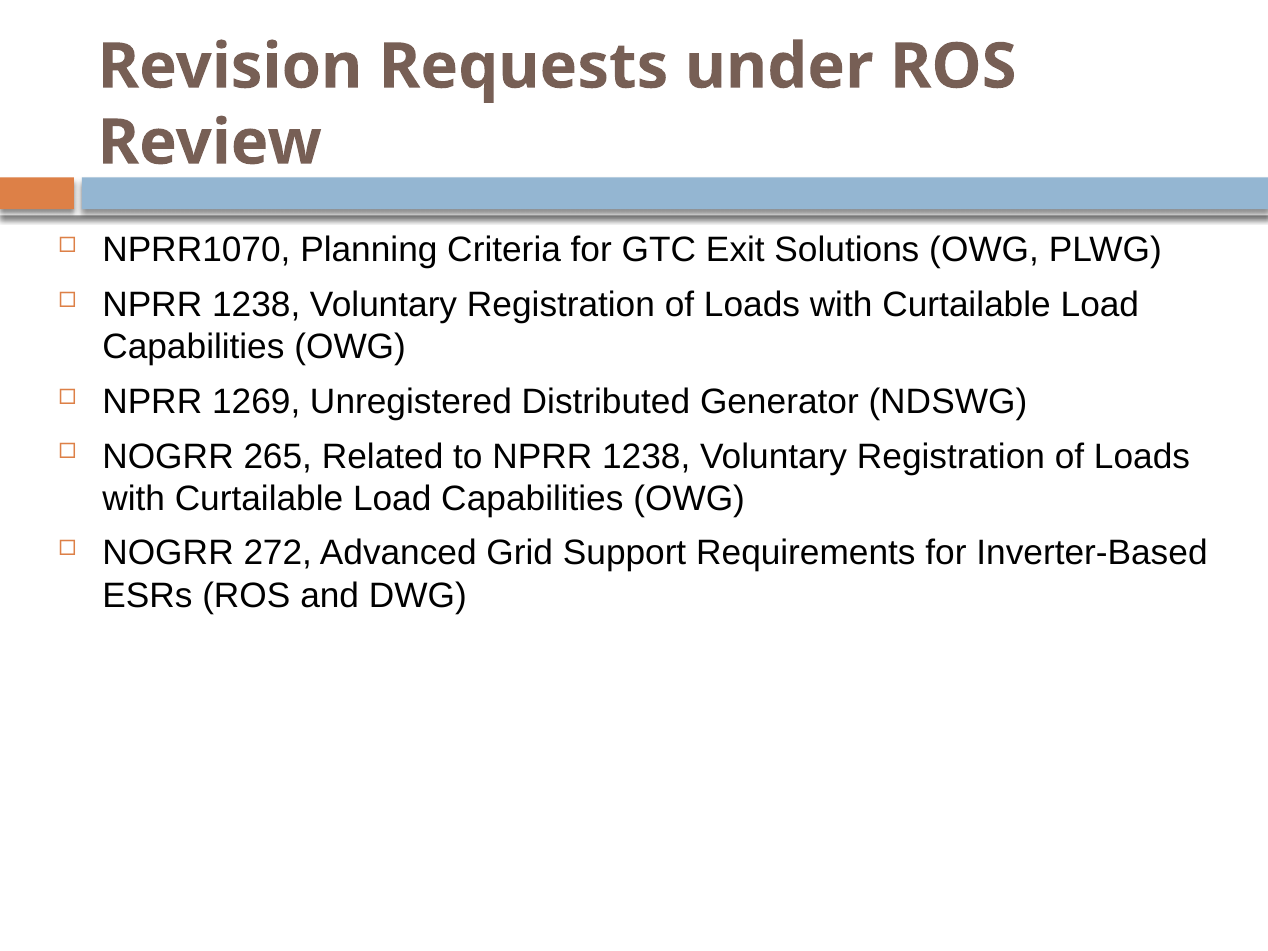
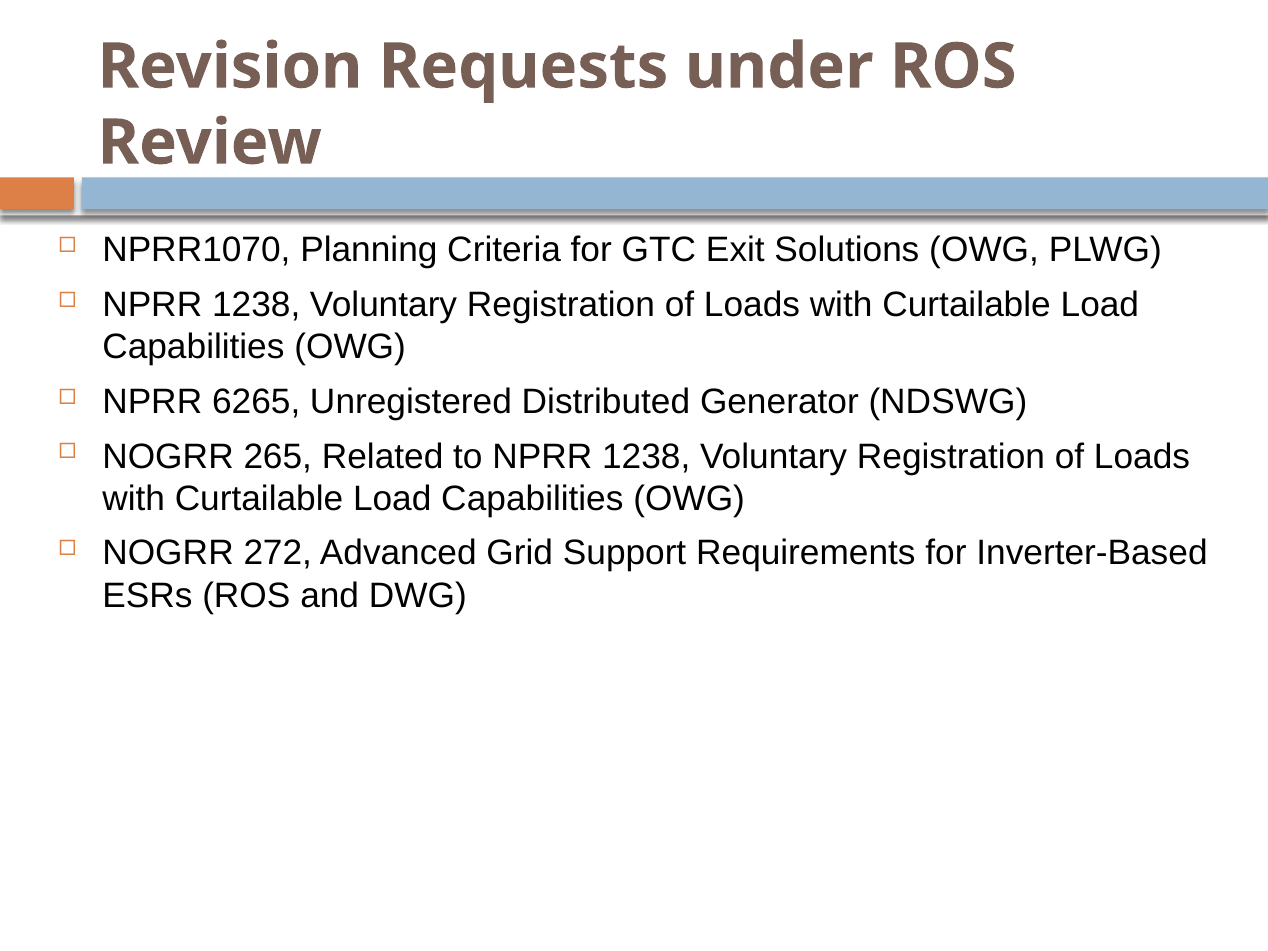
1269: 1269 -> 6265
